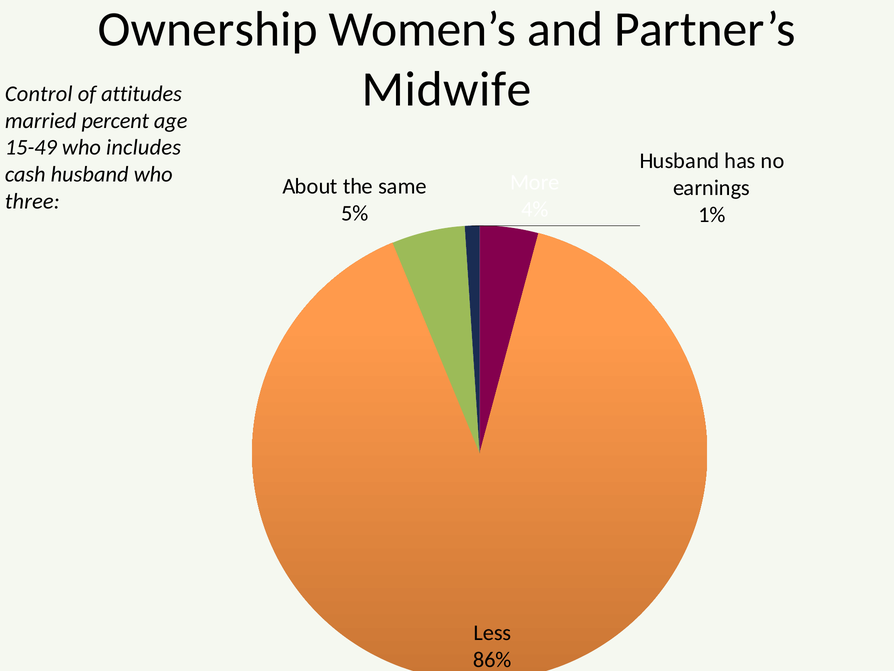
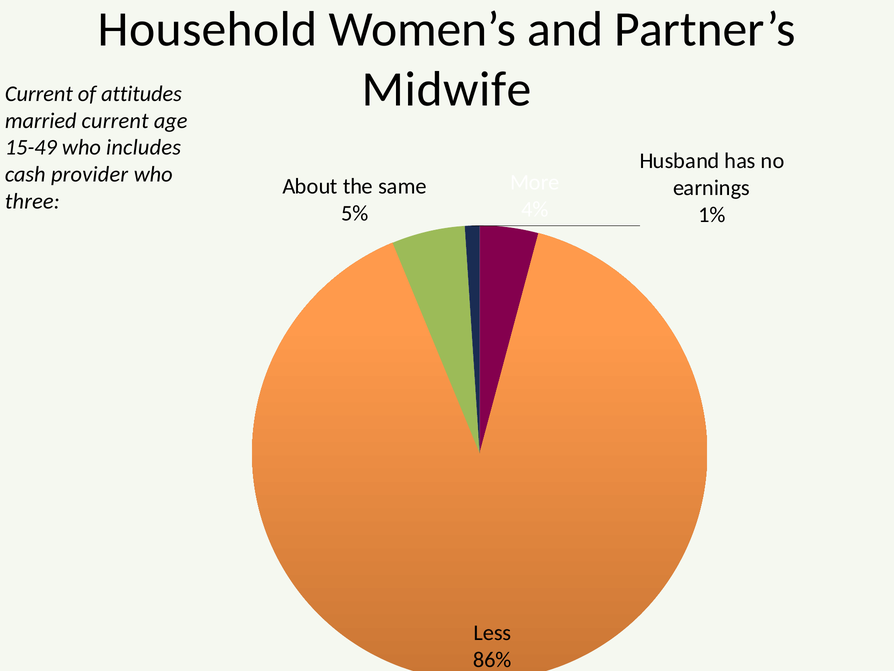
Ownership: Ownership -> Household
Control at (39, 94): Control -> Current
married percent: percent -> current
cash husband: husband -> provider
